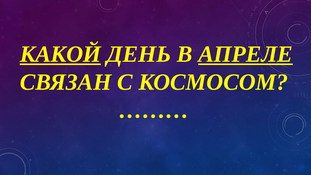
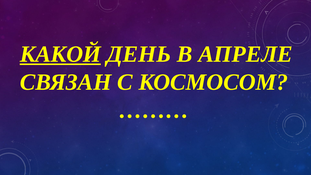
АПРЕЛЕ underline: present -> none
